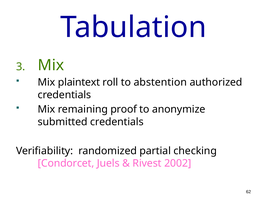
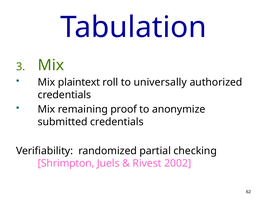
abstention: abstention -> universally
Condorcet: Condorcet -> Shrimpton
